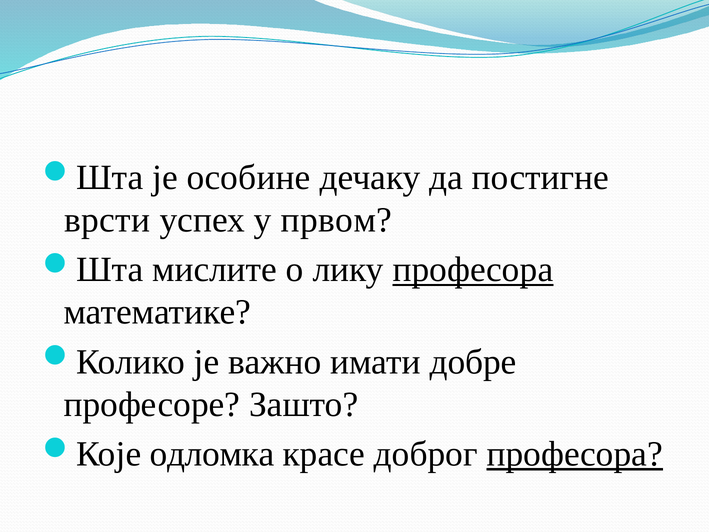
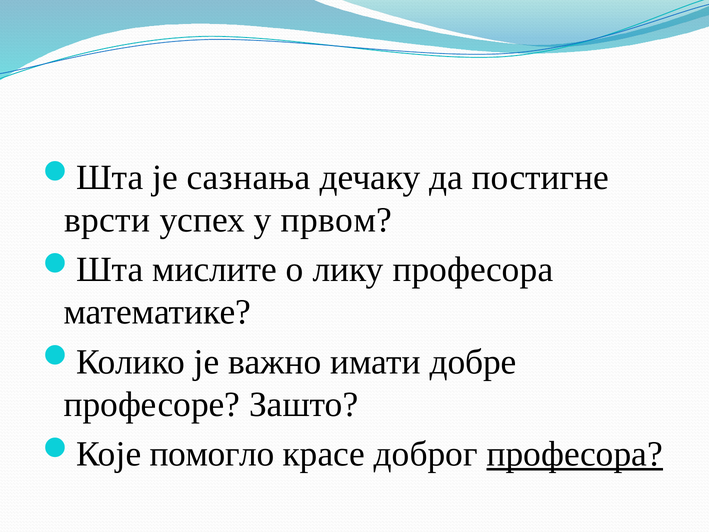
особине: особине -> сазнања
професора at (473, 269) underline: present -> none
одломка: одломка -> помогло
